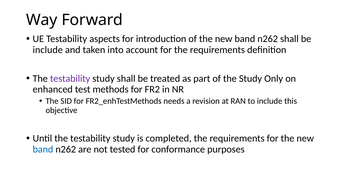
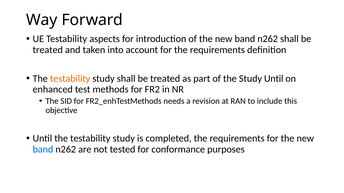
include at (48, 50): include -> treated
testability at (70, 79) colour: purple -> orange
Study Only: Only -> Until
